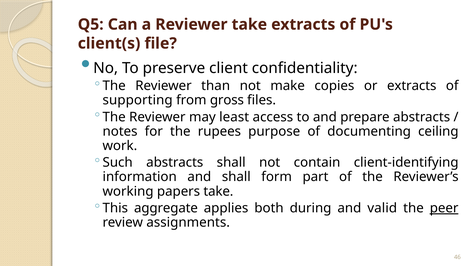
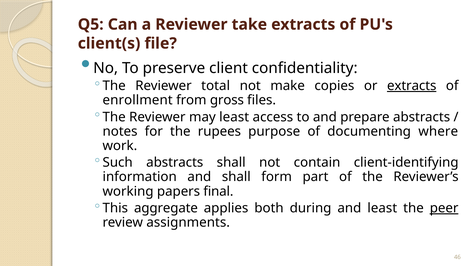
than: than -> total
extracts at (412, 86) underline: none -> present
supporting: supporting -> enrollment
ceiling: ceiling -> where
papers take: take -> final
and valid: valid -> least
